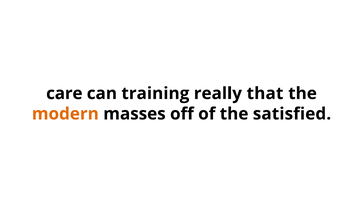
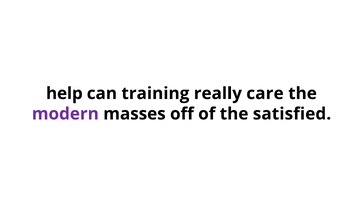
care: care -> help
that: that -> care
modern colour: orange -> purple
